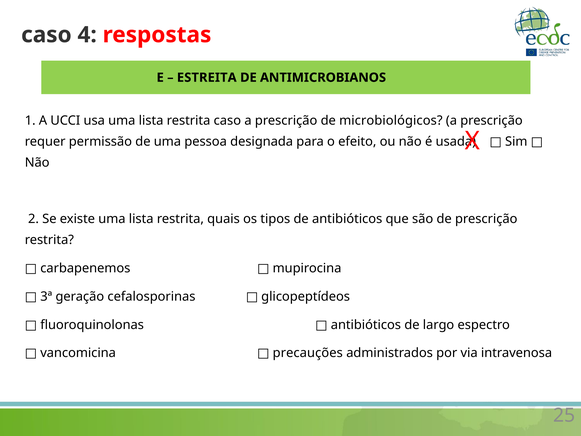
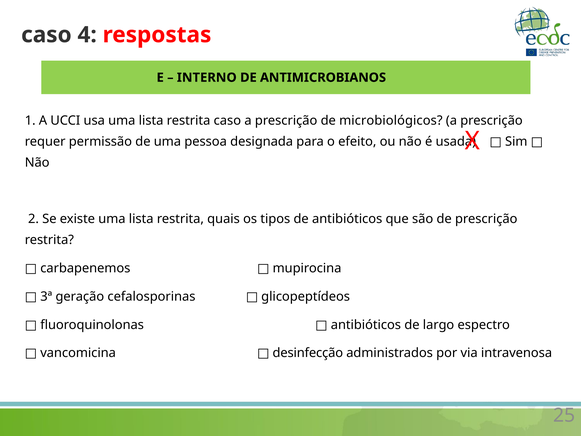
ESTREITA: ESTREITA -> INTERNO
precauções: precauções -> desinfecção
